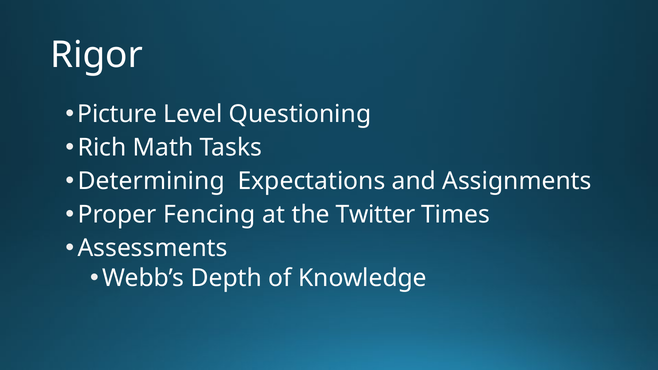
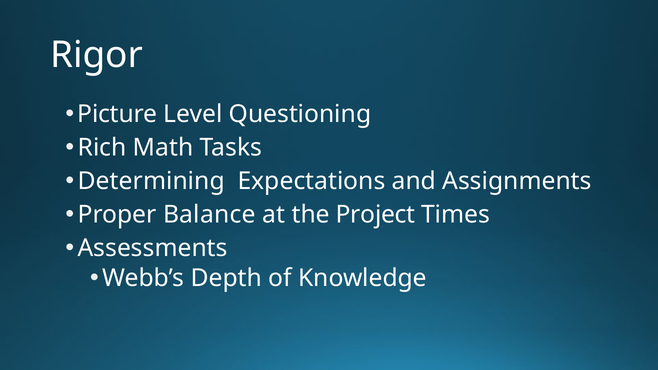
Fencing: Fencing -> Balance
Twitter: Twitter -> Project
